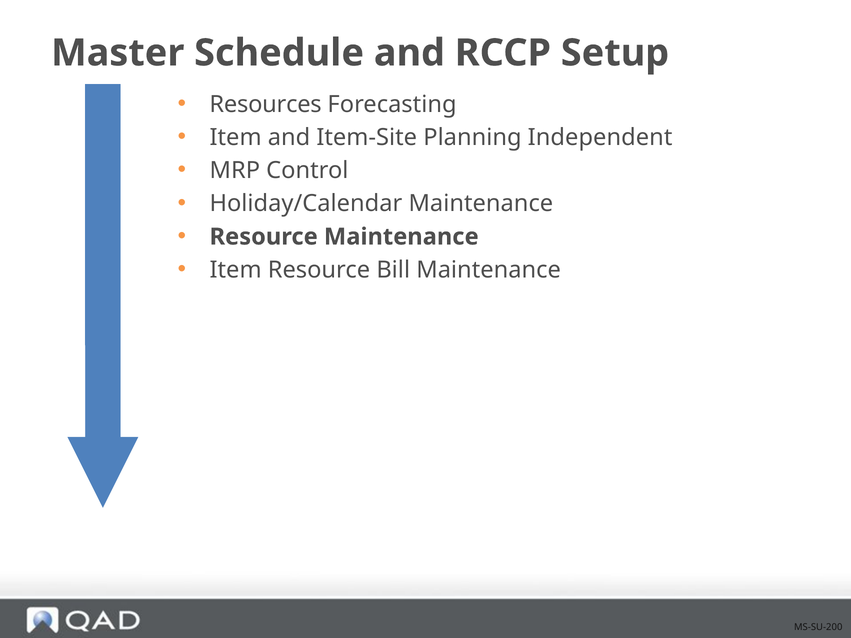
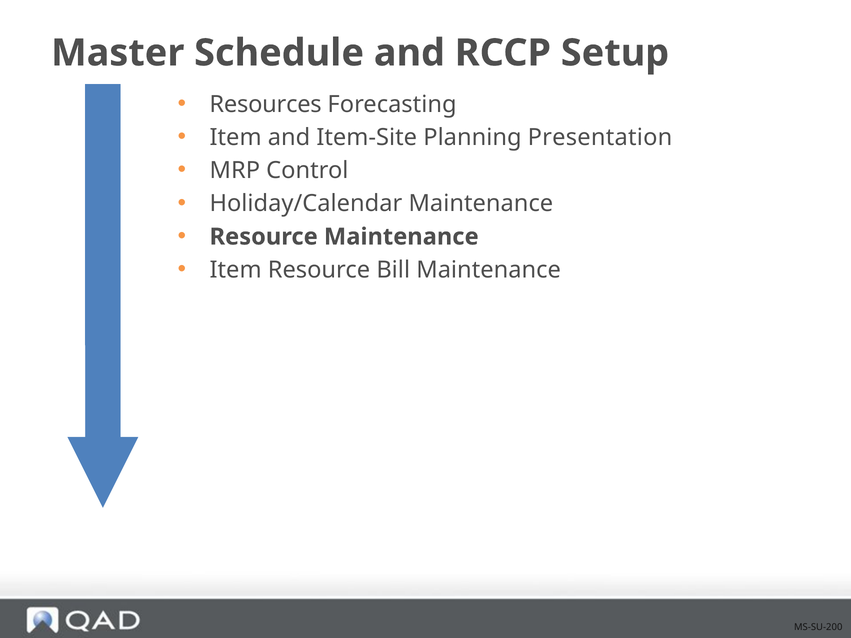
Independent: Independent -> Presentation
